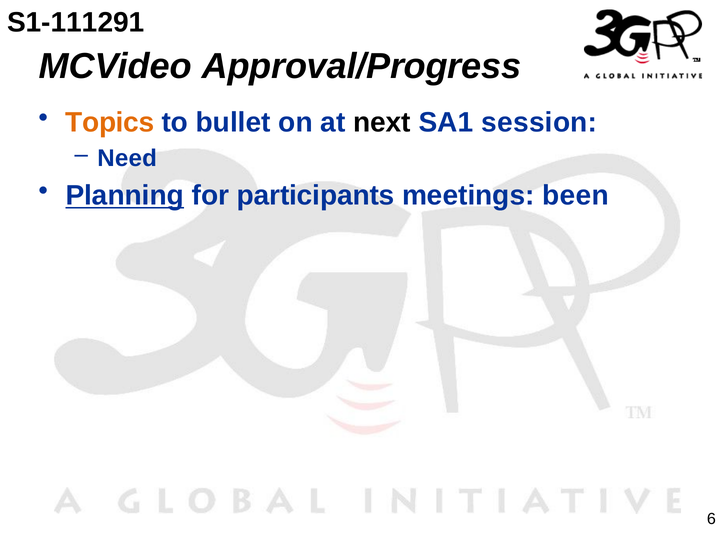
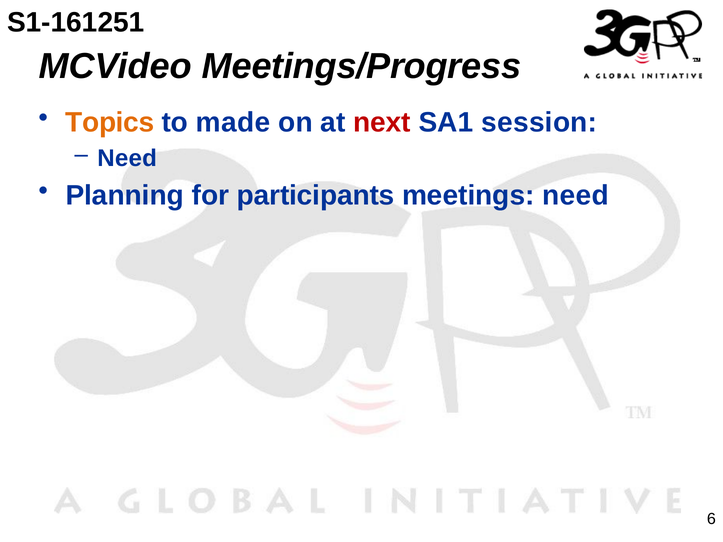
S1-111291: S1-111291 -> S1-161251
Approval/Progress: Approval/Progress -> Meetings/Progress
bullet: bullet -> made
next colour: black -> red
Planning underline: present -> none
meetings been: been -> need
